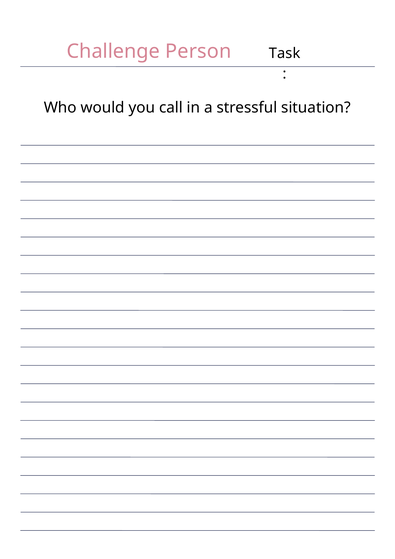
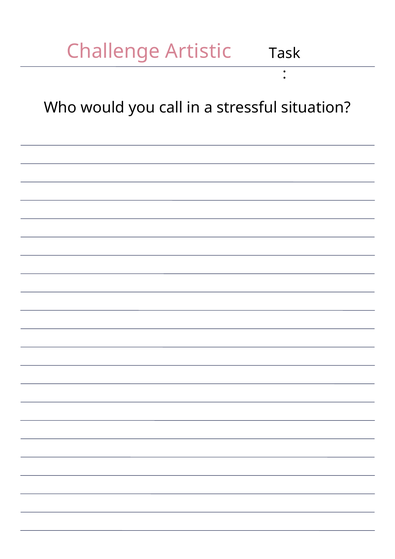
Person: Person -> Artistic
